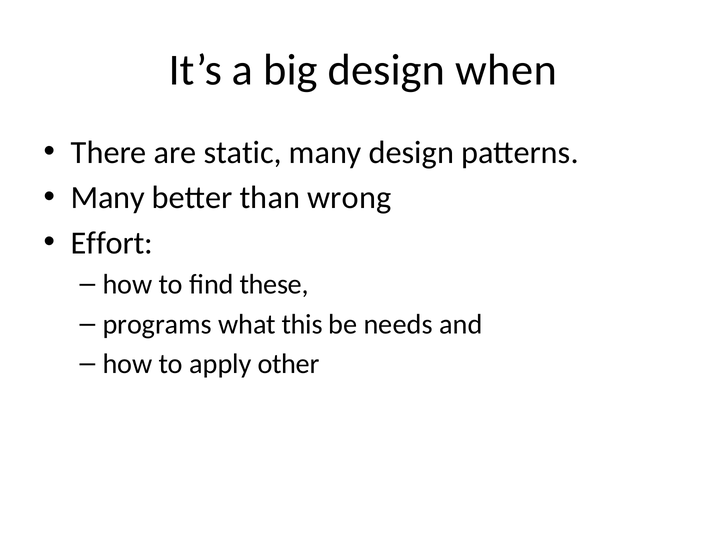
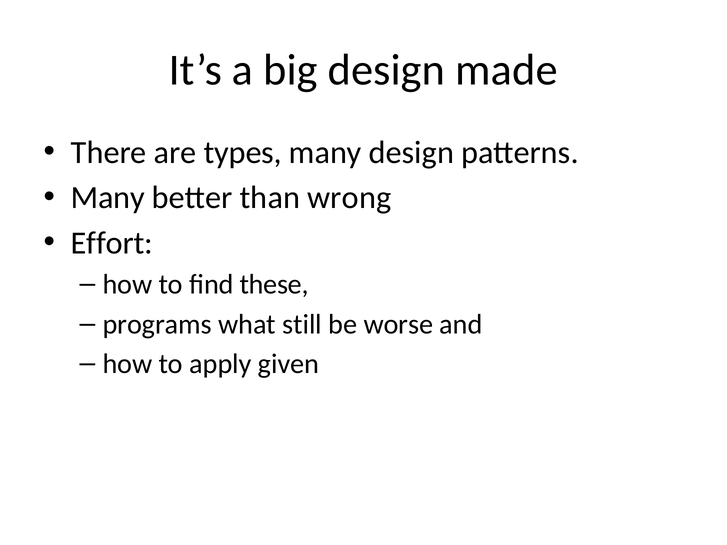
when: when -> made
static: static -> types
this: this -> still
needs: needs -> worse
other: other -> given
